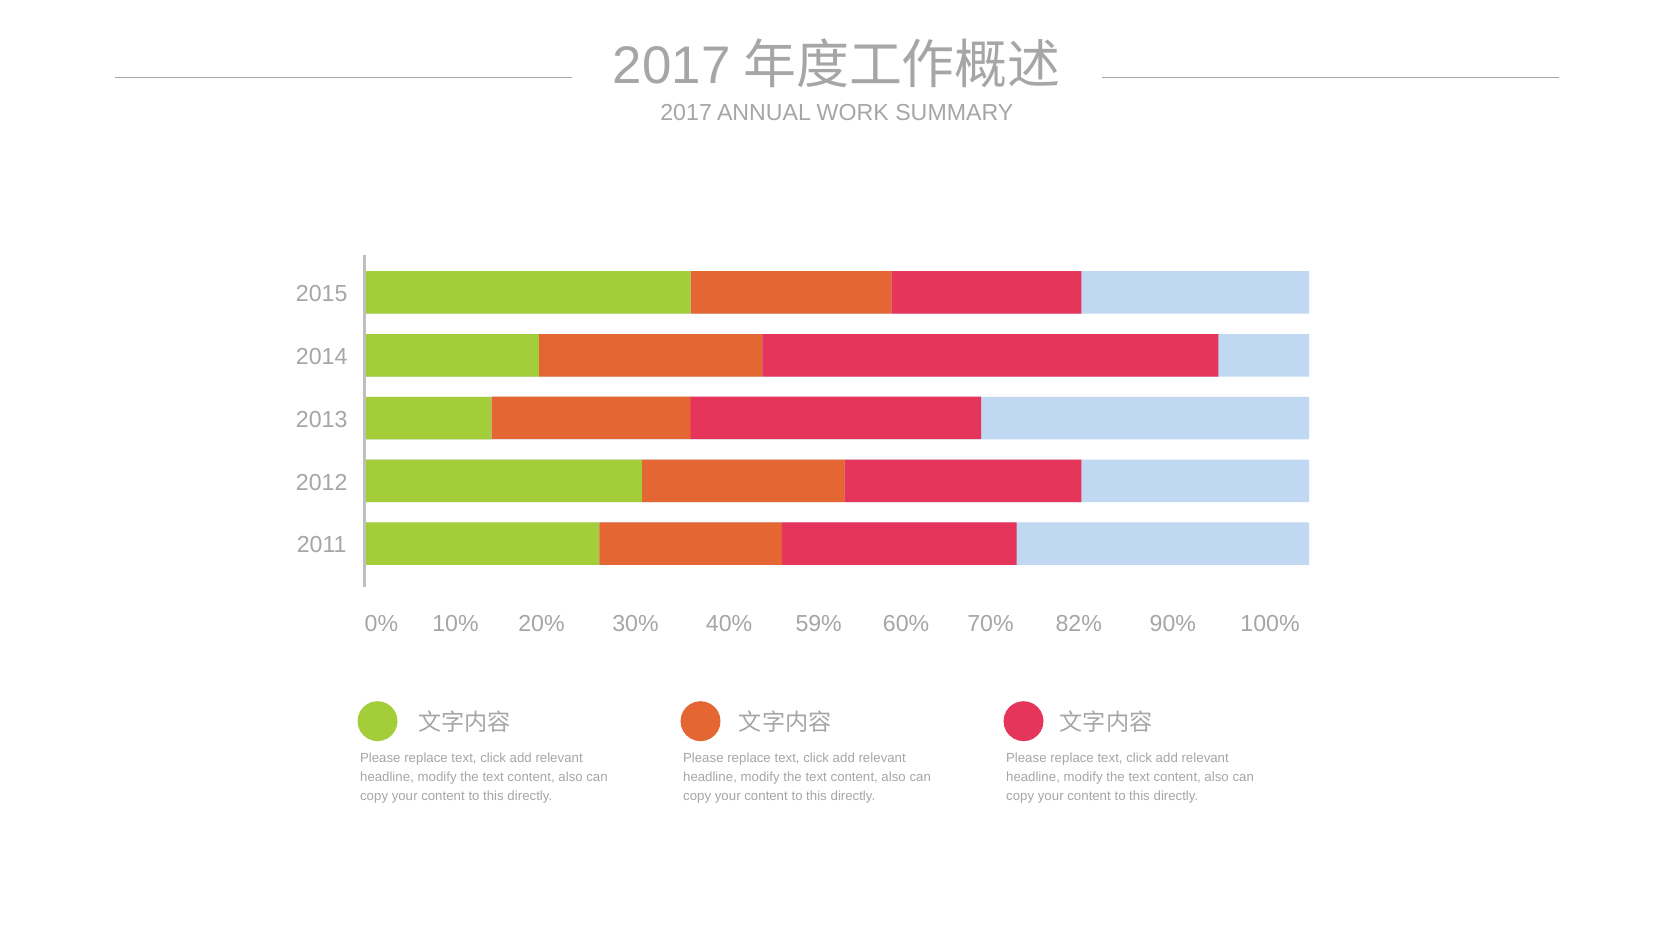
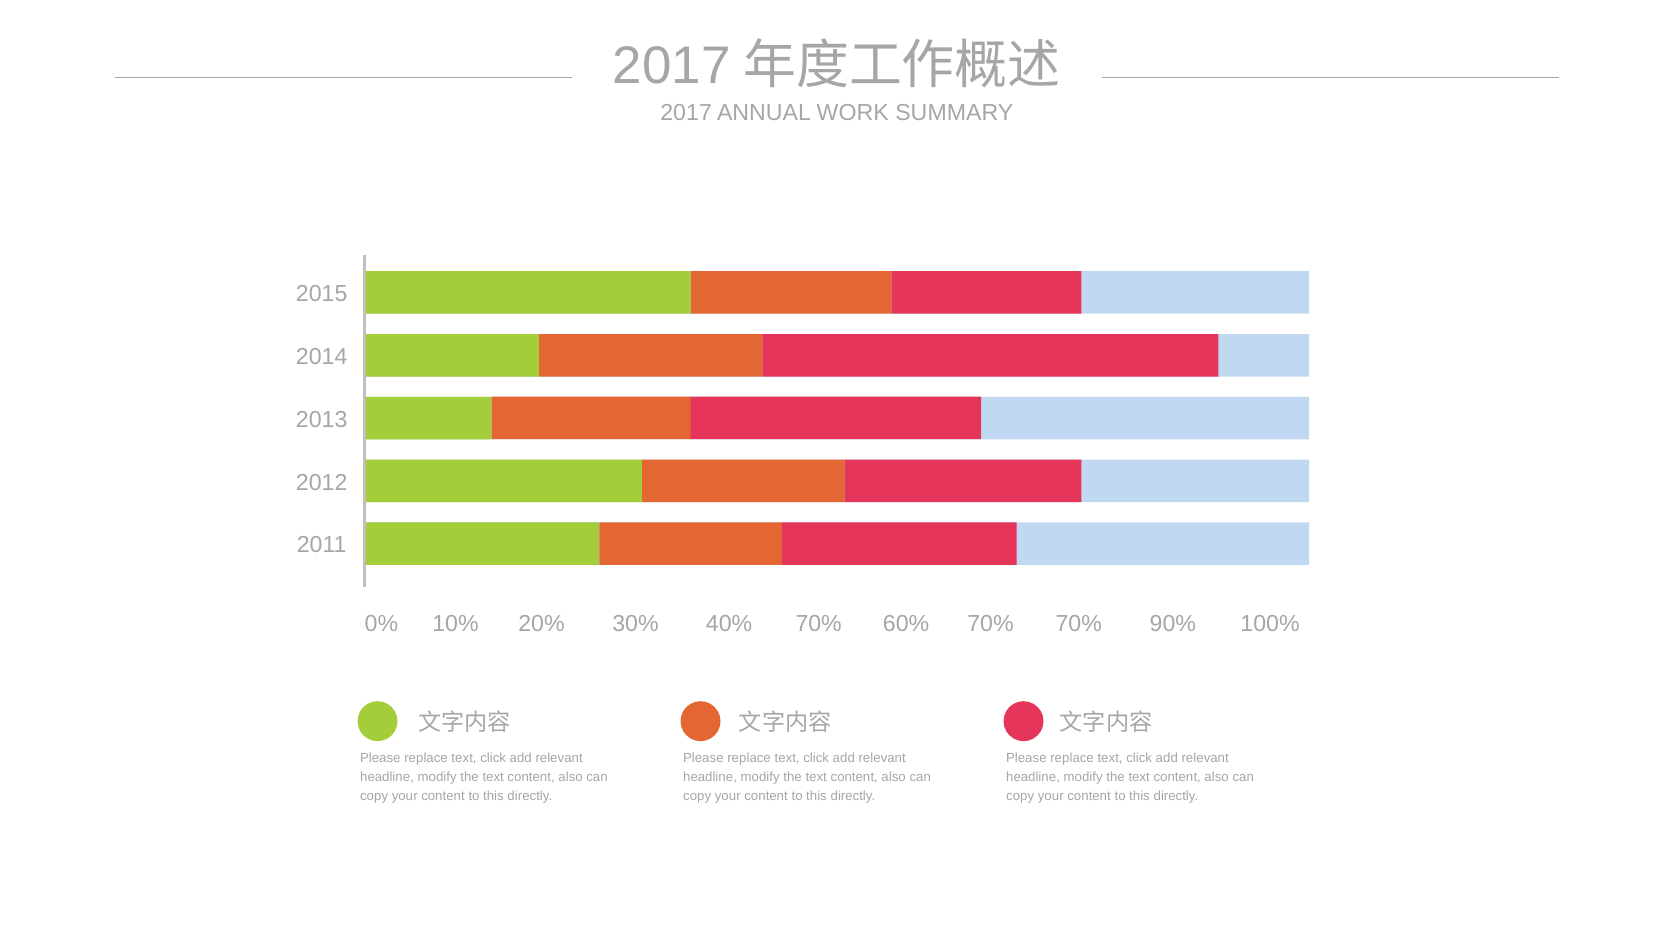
40% 59%: 59% -> 70%
70% 82%: 82% -> 70%
